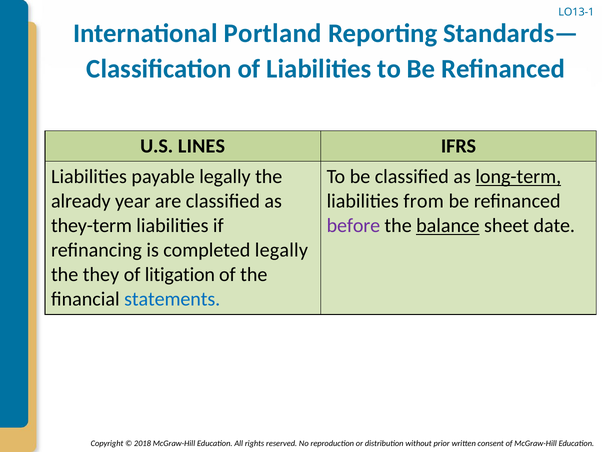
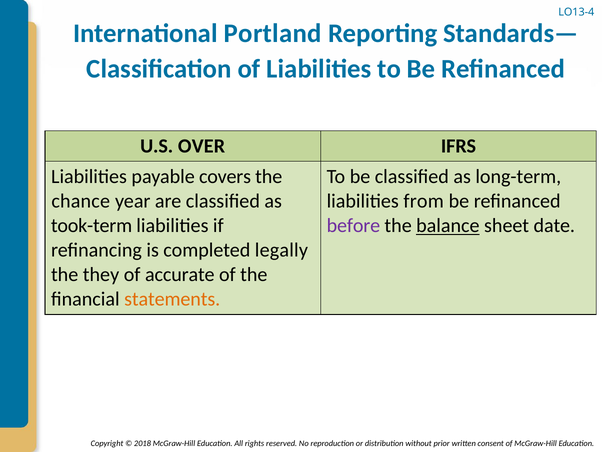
LO13-1: LO13-1 -> LO13-4
LINES: LINES -> OVER
payable legally: legally -> covers
long-term underline: present -> none
already: already -> chance
they-term: they-term -> took-term
litigation: litigation -> accurate
statements colour: blue -> orange
